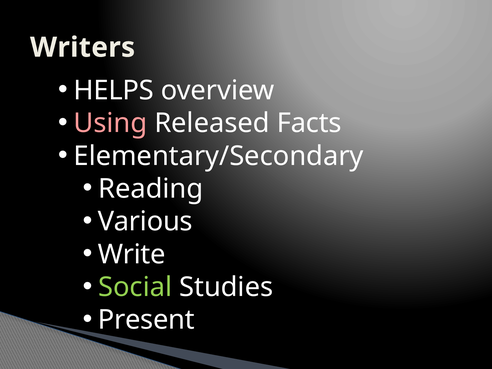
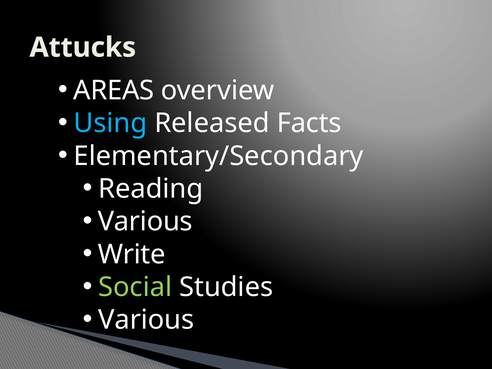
Writers: Writers -> Attucks
HELPS: HELPS -> AREAS
Using colour: pink -> light blue
Present at (146, 320): Present -> Various
